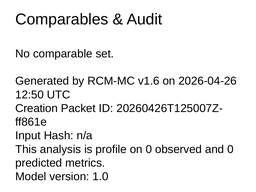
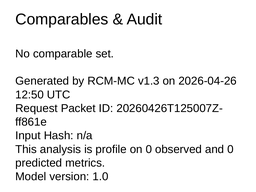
v1.6: v1.6 -> v1.3
Creation: Creation -> Request
